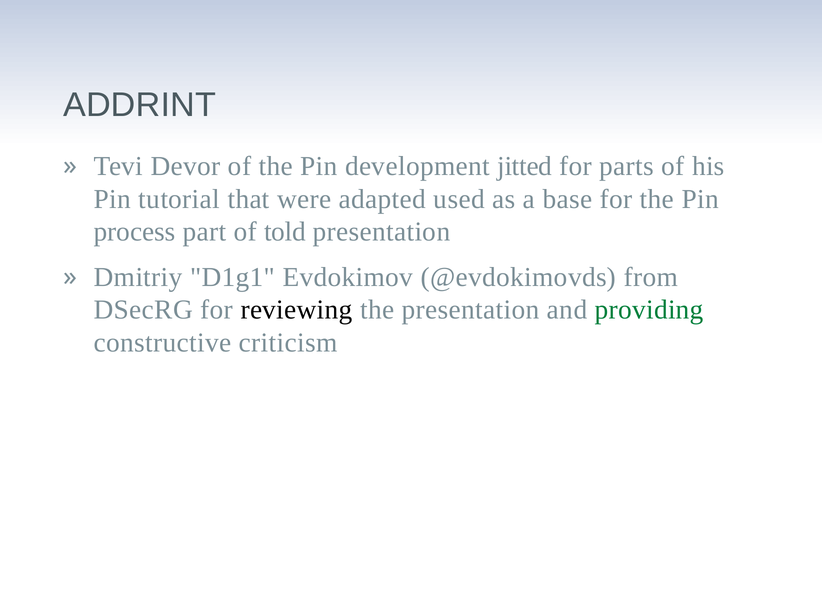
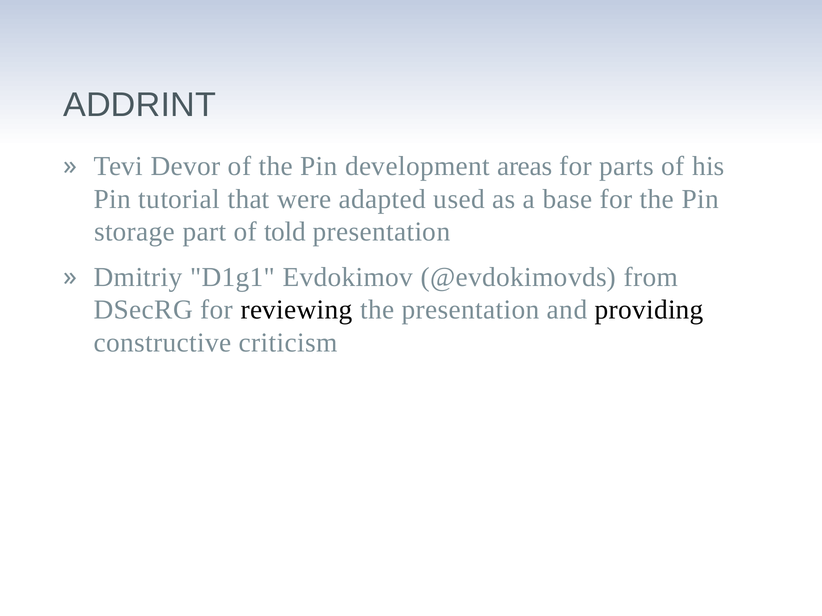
jitted: jitted -> areas
process: process -> storage
providing colour: green -> black
